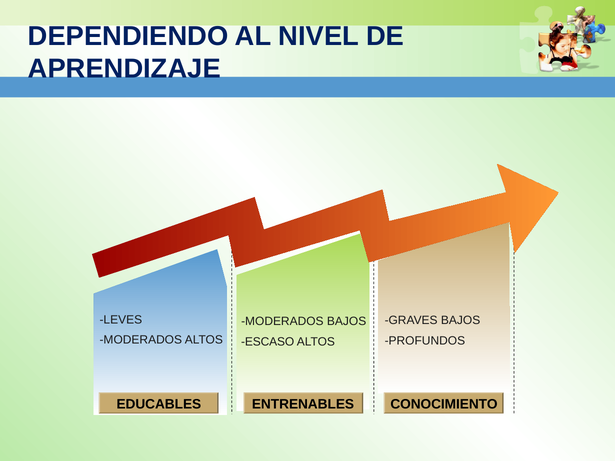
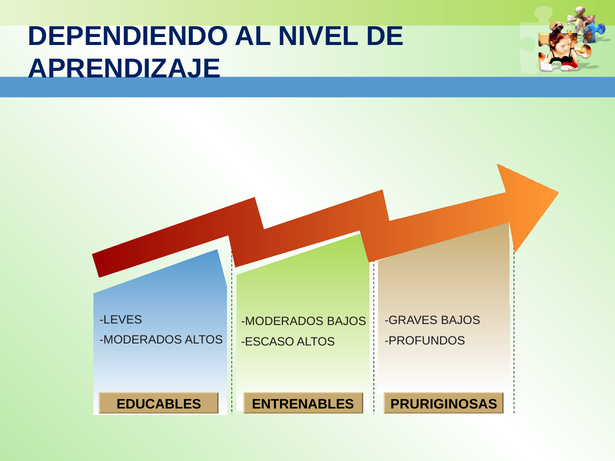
CONOCIMIENTO: CONOCIMIENTO -> PRURIGINOSAS
